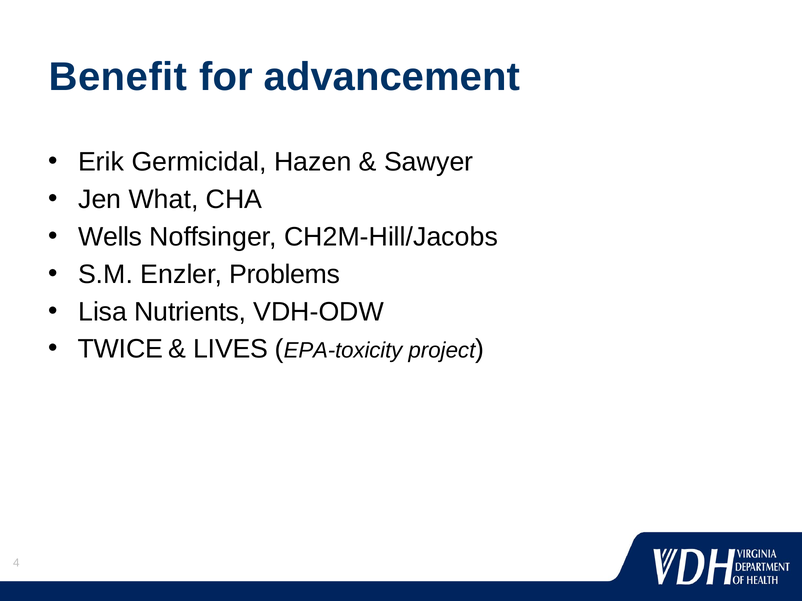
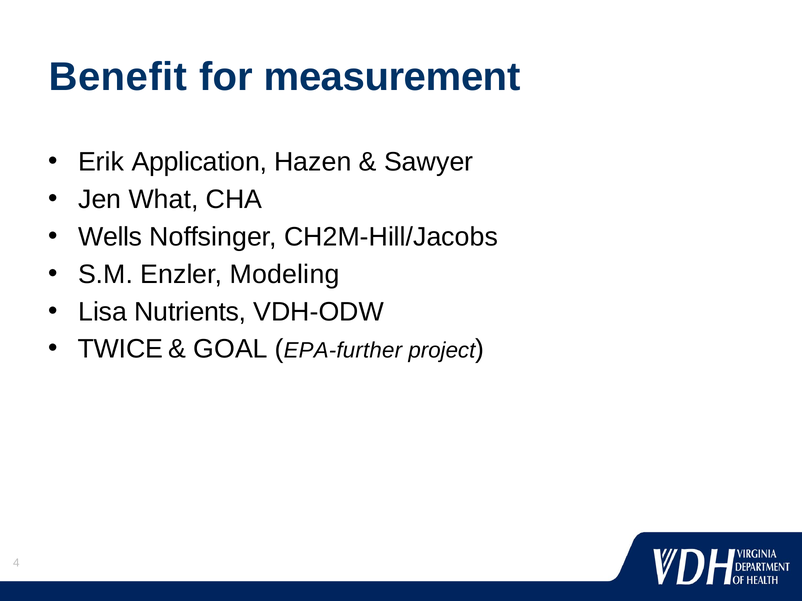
advancement: advancement -> measurement
Germicidal: Germicidal -> Application
Problems: Problems -> Modeling
LIVES: LIVES -> GOAL
EPA-toxicity: EPA-toxicity -> EPA-further
